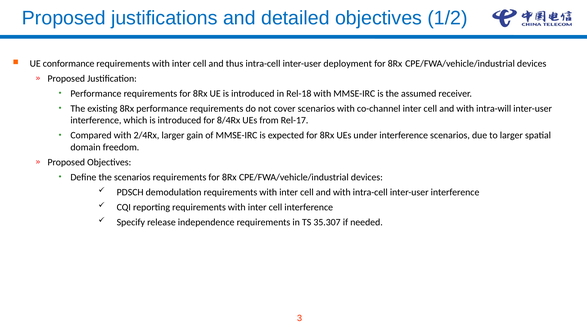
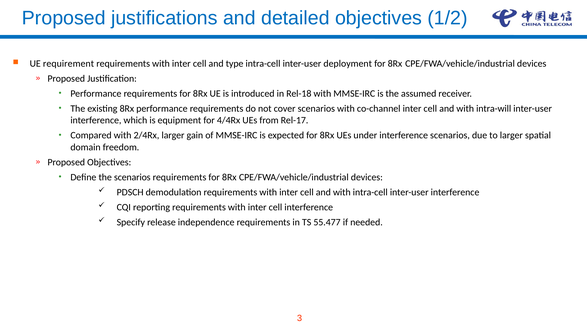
conformance: conformance -> requirement
thus: thus -> type
which is introduced: introduced -> equipment
8/4Rx: 8/4Rx -> 4/4Rx
35.307: 35.307 -> 55.477
